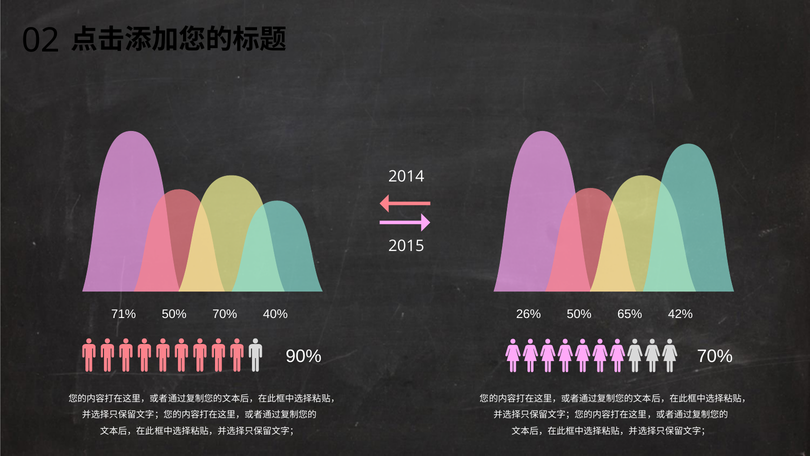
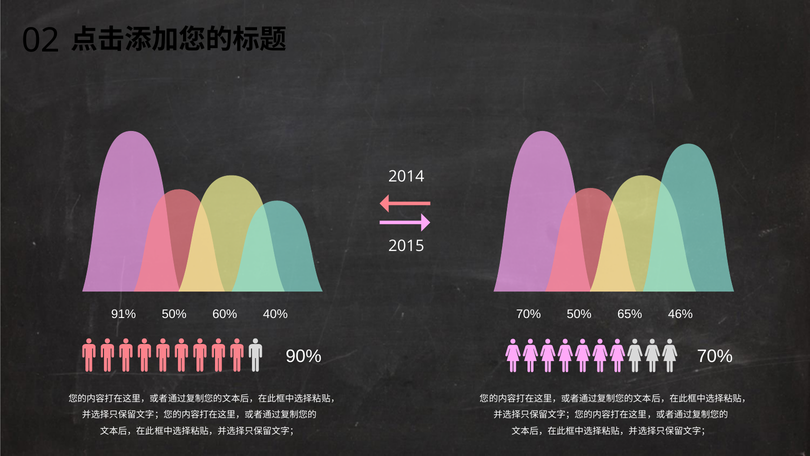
71%: 71% -> 91%
50% 70%: 70% -> 60%
40% 26%: 26% -> 70%
42%: 42% -> 46%
